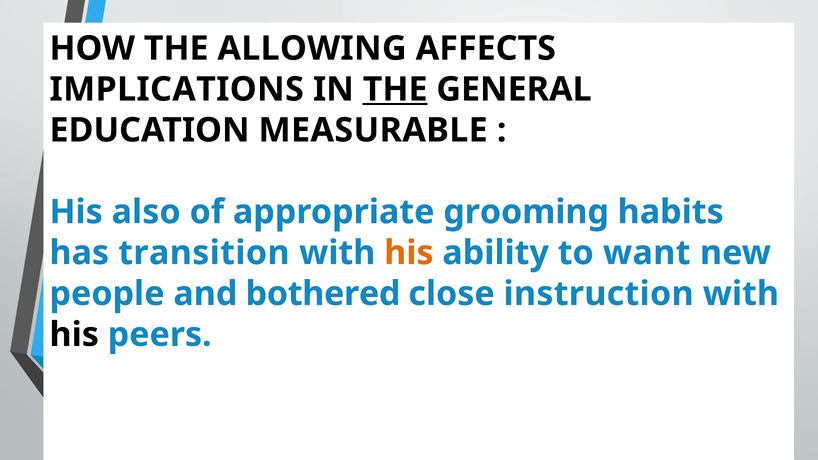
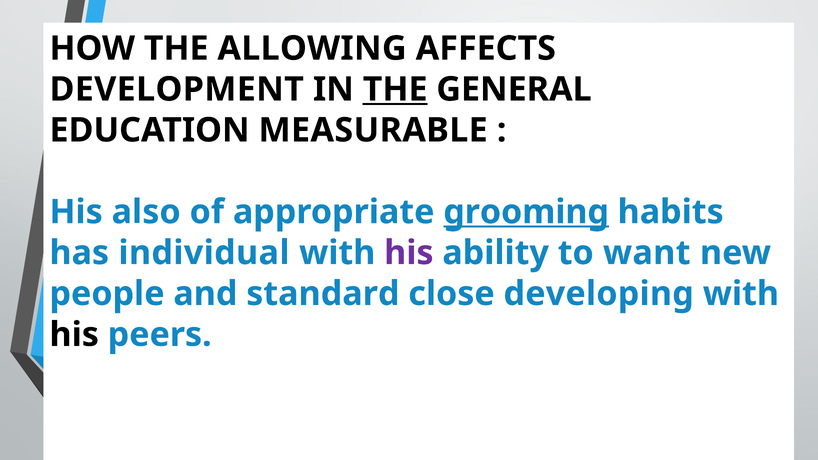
IMPLICATIONS: IMPLICATIONS -> DEVELOPMENT
grooming underline: none -> present
transition: transition -> individual
his at (409, 253) colour: orange -> purple
bothered: bothered -> standard
instruction: instruction -> developing
